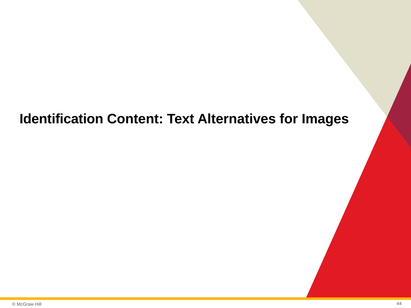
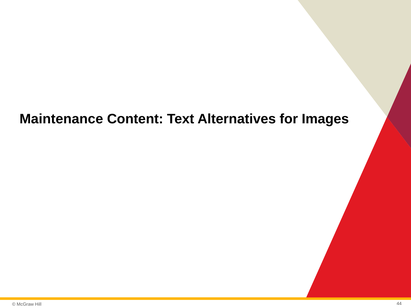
Identification: Identification -> Maintenance
